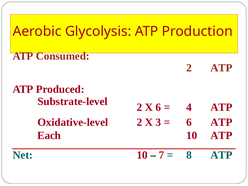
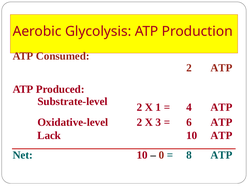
X 6: 6 -> 1
Each: Each -> Lack
7: 7 -> 0
